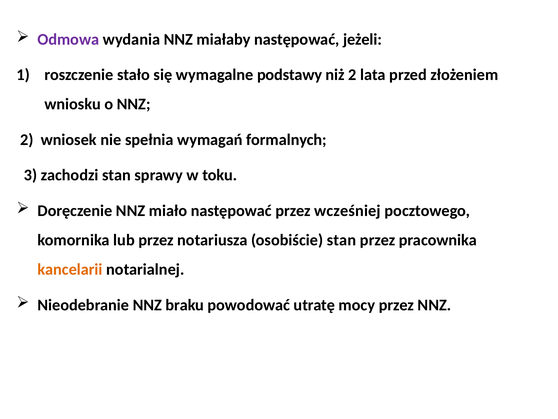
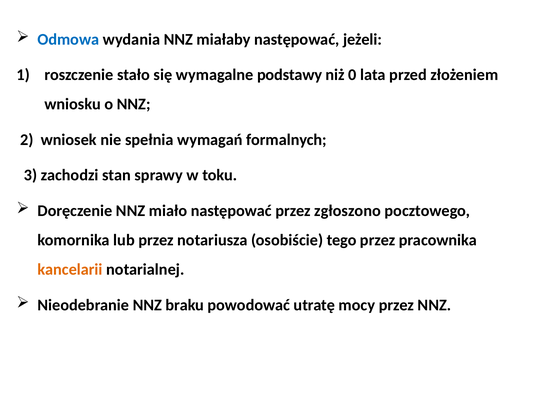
Odmowa colour: purple -> blue
niż 2: 2 -> 0
wcześniej: wcześniej -> zgłoszono
osobiście stan: stan -> tego
